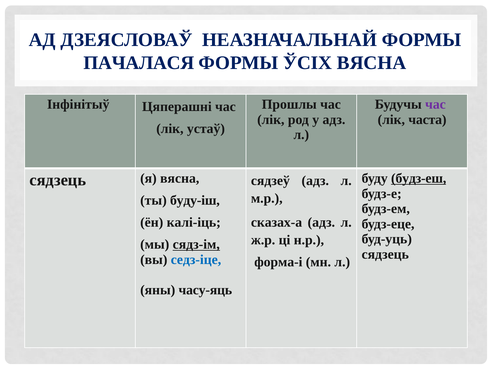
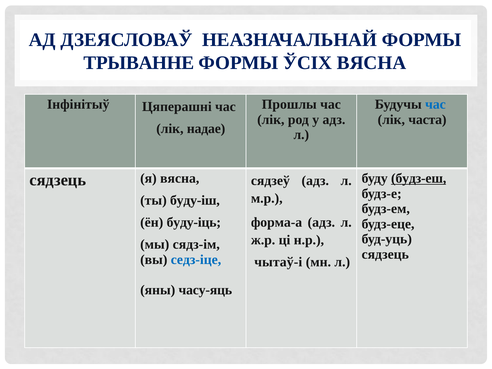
ПАЧАЛАСЯ: ПАЧАЛАСЯ -> ТРЫВАННЕ
час at (435, 104) colour: purple -> blue
устаў: устаў -> надае
сказах-а: сказах-а -> форма-а
калі-іць: калі-іць -> буду-іць
сядз-ім underline: present -> none
форма-і: форма-і -> чытаў-і
